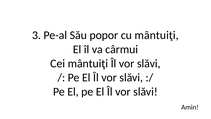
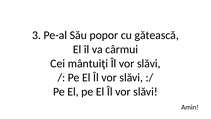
cu mântuiţi: mântuiţi -> gătească
